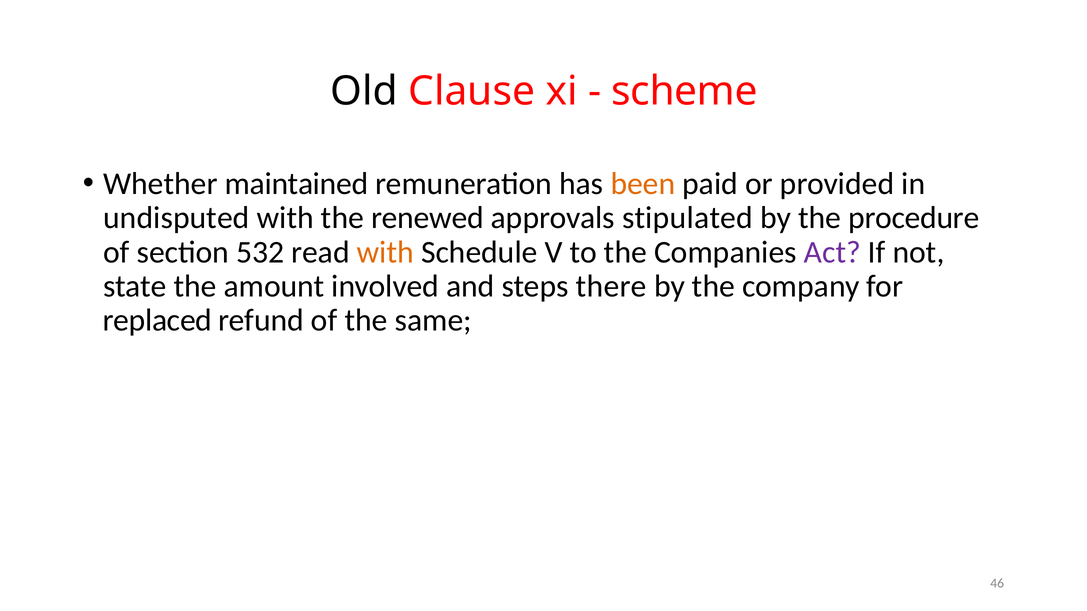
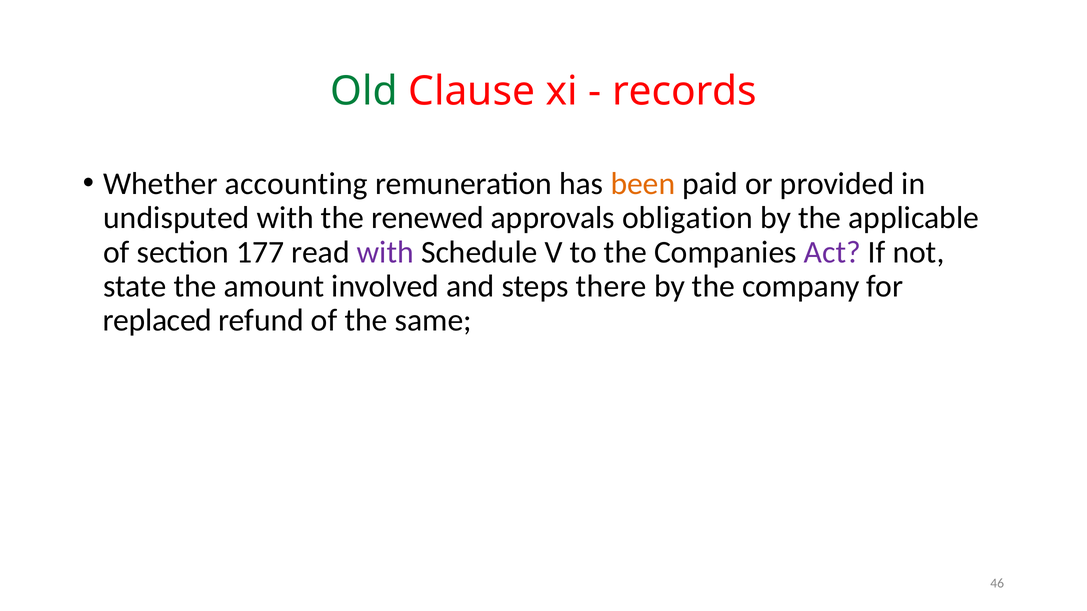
Old colour: black -> green
scheme: scheme -> records
maintained: maintained -> accounting
stipulated: stipulated -> obligation
procedure: procedure -> applicable
532: 532 -> 177
with at (385, 252) colour: orange -> purple
